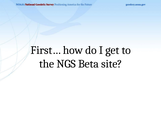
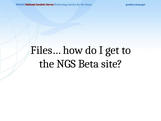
First…: First… -> Files…
